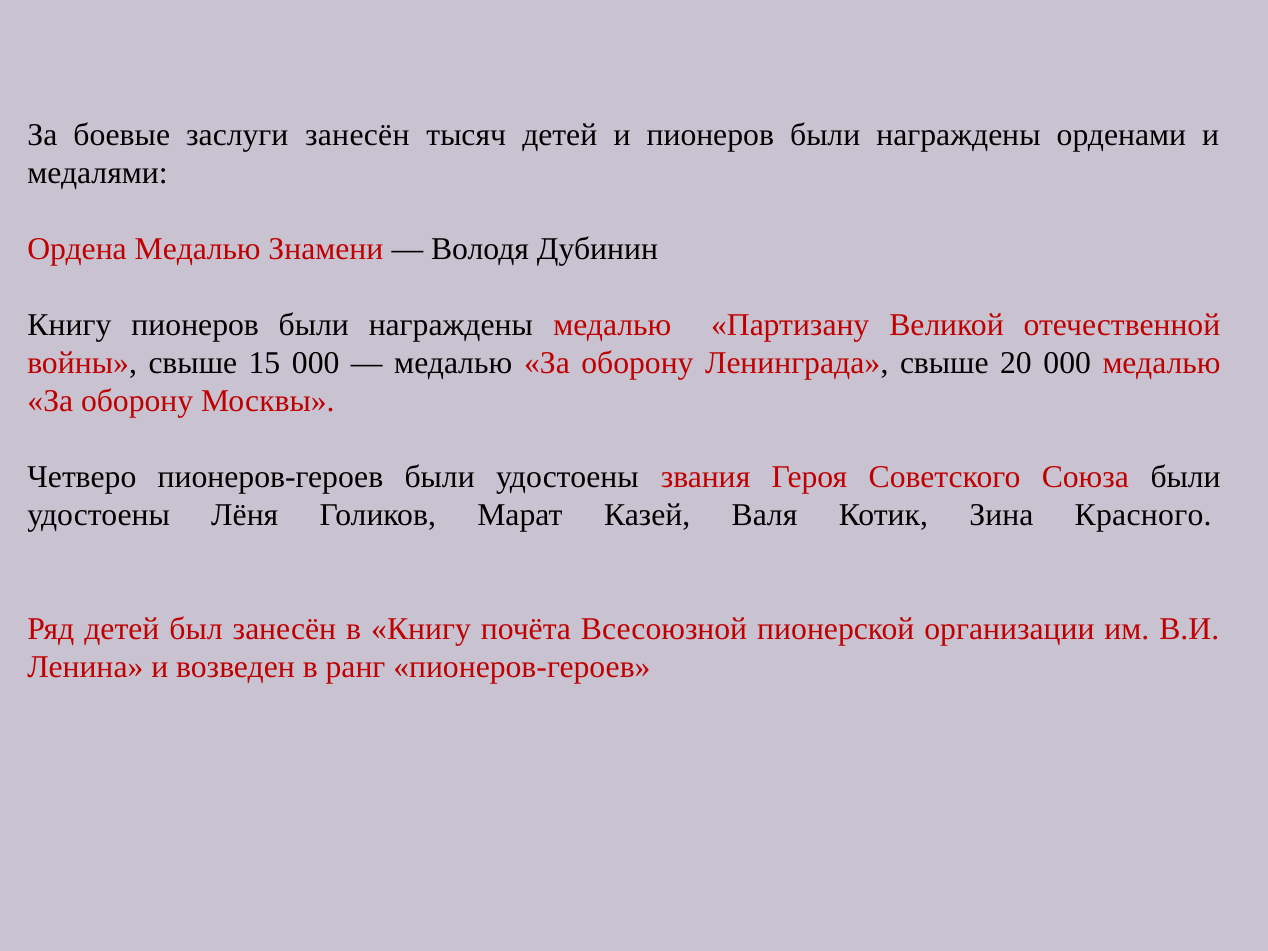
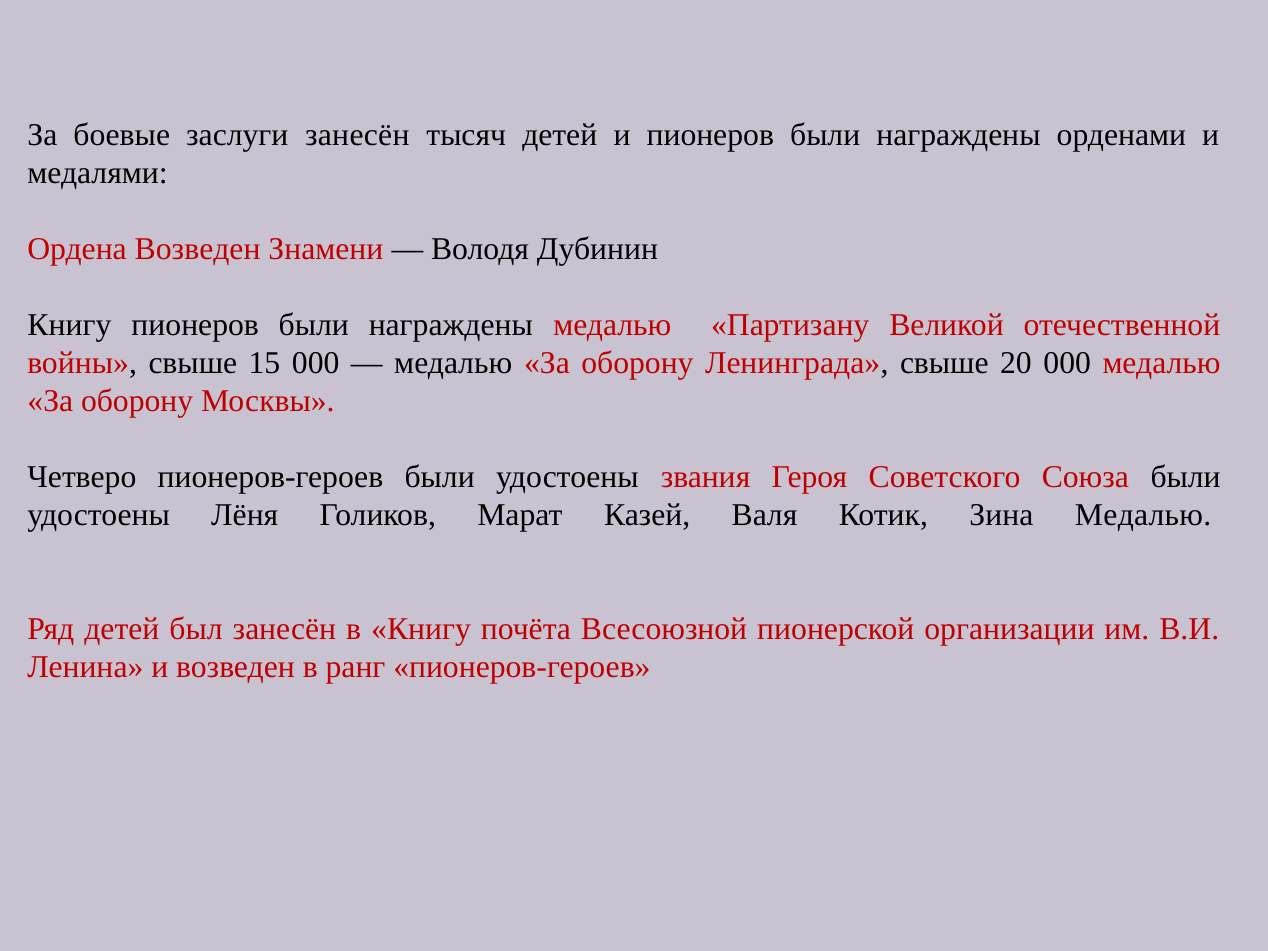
Ордена Медалью: Медалью -> Возведен
Зина Красного: Красного -> Медалью
